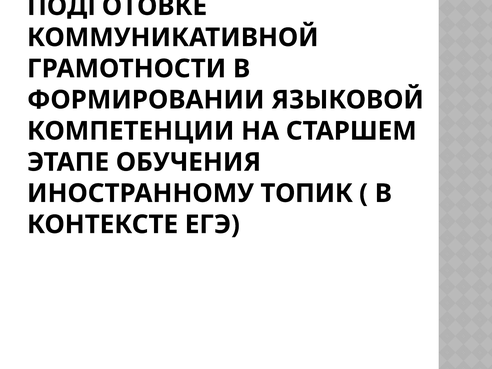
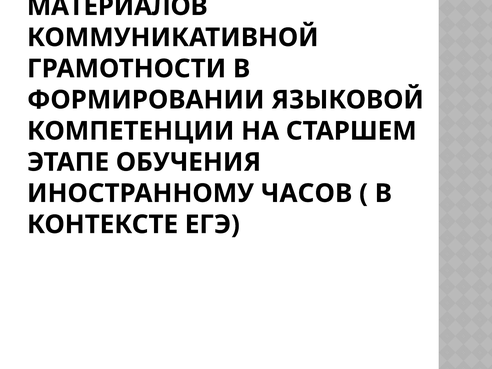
ПОДГОТОВКЕ: ПОДГОТОВКЕ -> МАТЕРИАЛОВ
ТОПИК: ТОПИК -> ЧАСОВ
